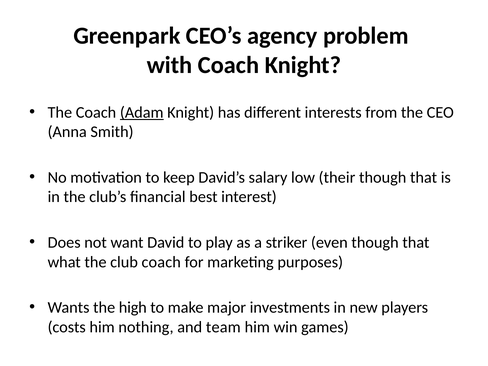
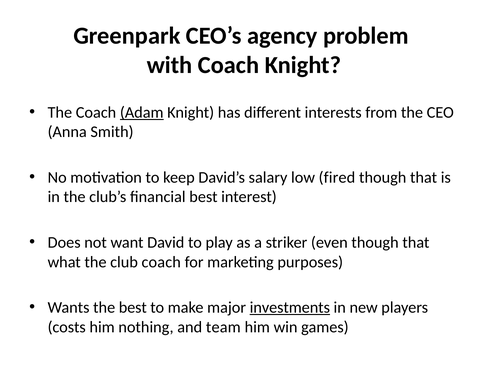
their: their -> fired
the high: high -> best
investments underline: none -> present
